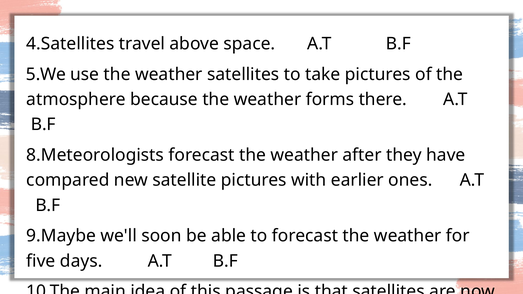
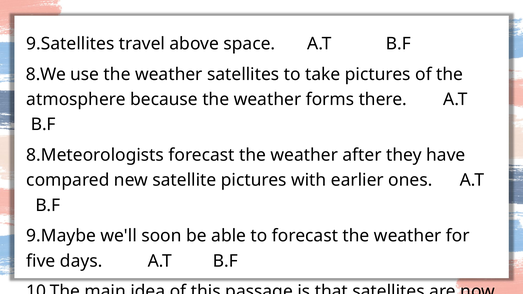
4.Satellites: 4.Satellites -> 9.Satellites
5.We: 5.We -> 8.We
